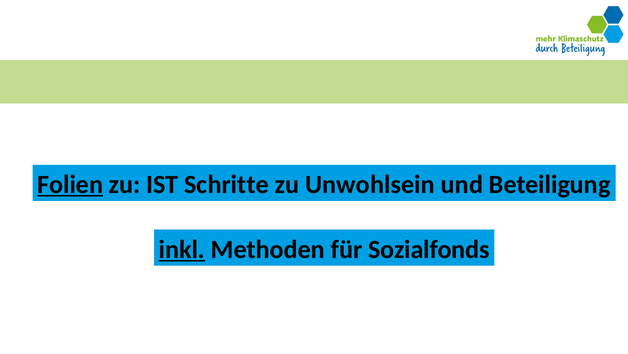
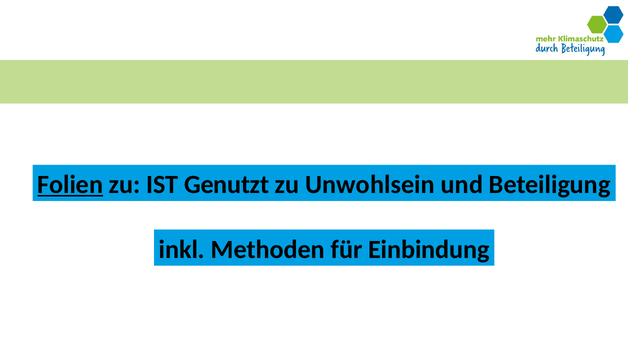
Schritte: Schritte -> Genutzt
inkl underline: present -> none
Sozialfonds: Sozialfonds -> Einbindung
